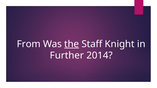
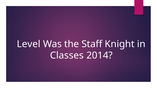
From: From -> Level
the underline: present -> none
Further: Further -> Classes
